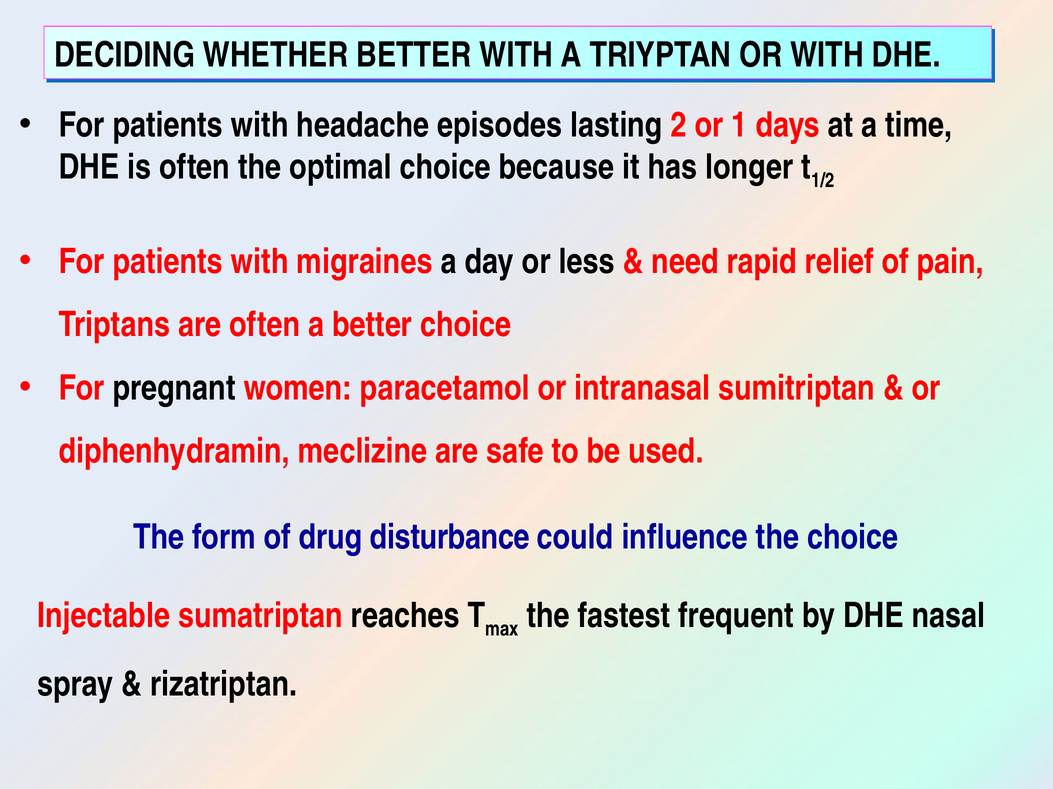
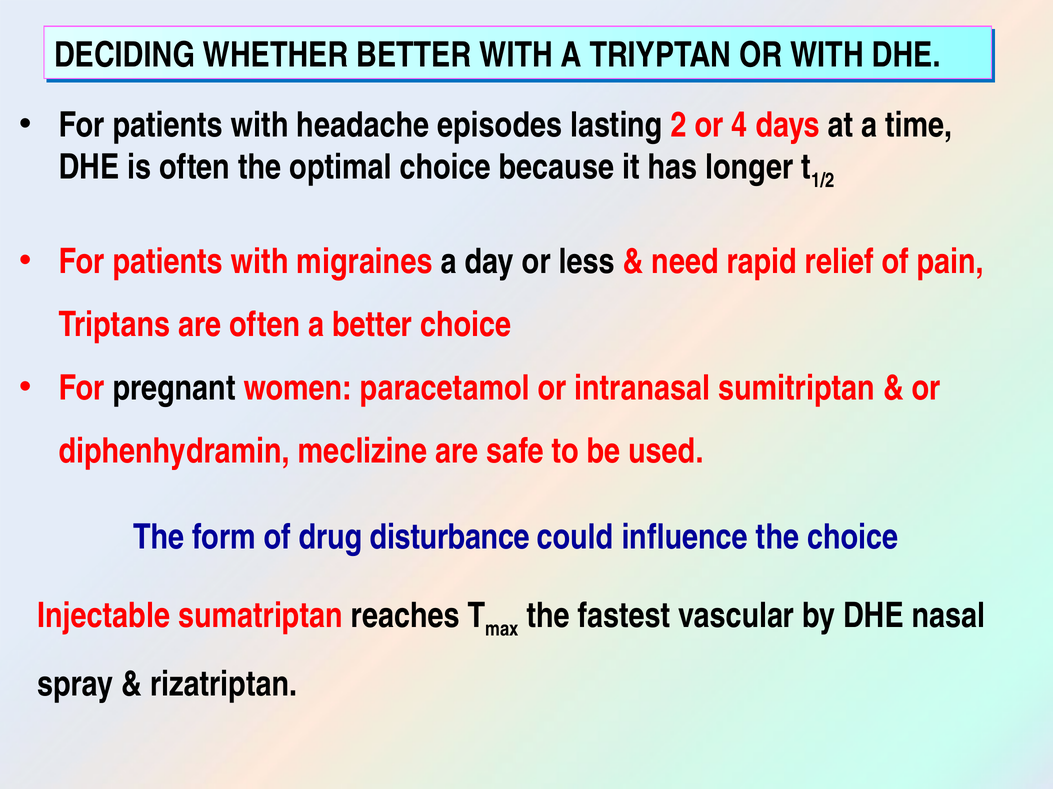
1: 1 -> 4
frequent: frequent -> vascular
